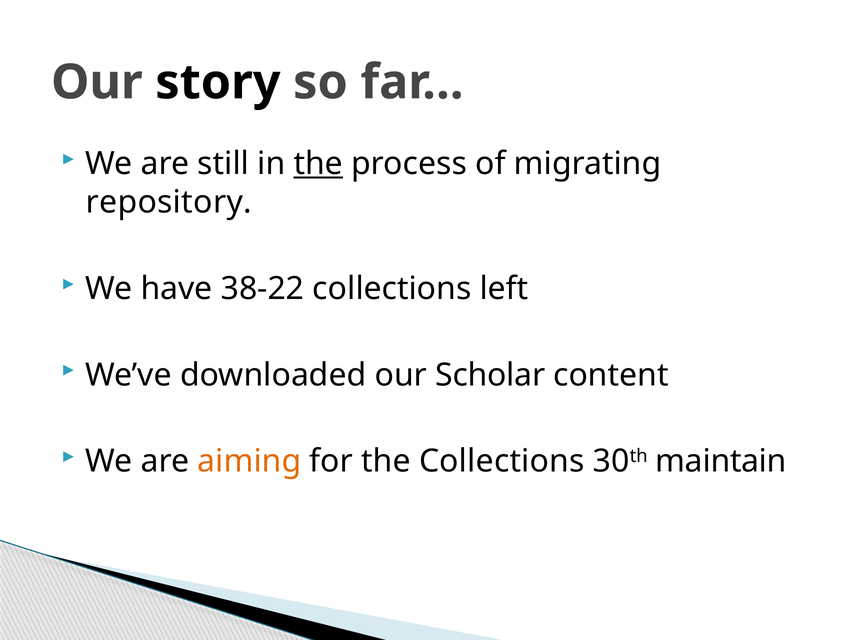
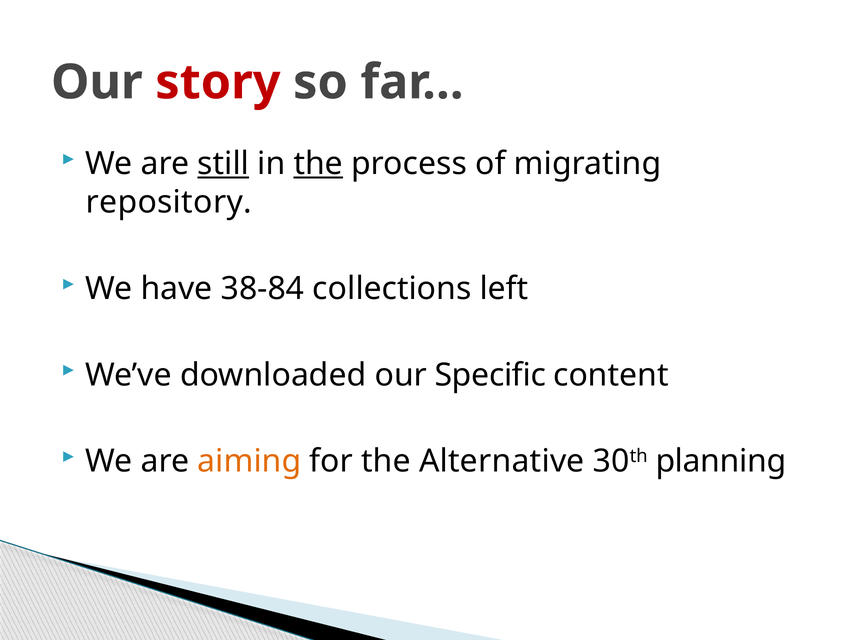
story colour: black -> red
still underline: none -> present
38-22: 38-22 -> 38-84
Scholar: Scholar -> Specific
the Collections: Collections -> Alternative
maintain: maintain -> planning
